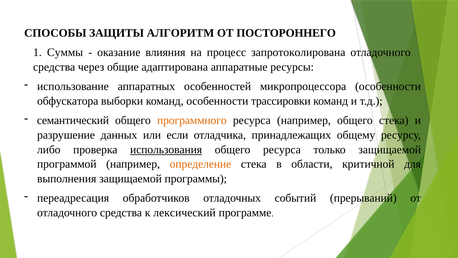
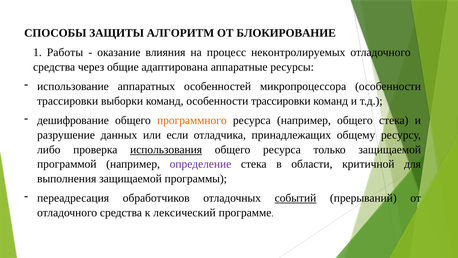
ПОСТОРОННЕГО: ПОСТОРОННЕГО -> БЛОКИРОВАНИЕ
Суммы: Суммы -> Работы
запротоколирована: запротоколирована -> неконтролируемых
обфускатора at (68, 101): обфускатора -> трассировки
семантический: семантический -> дешифрование
определение colour: orange -> purple
событий underline: none -> present
